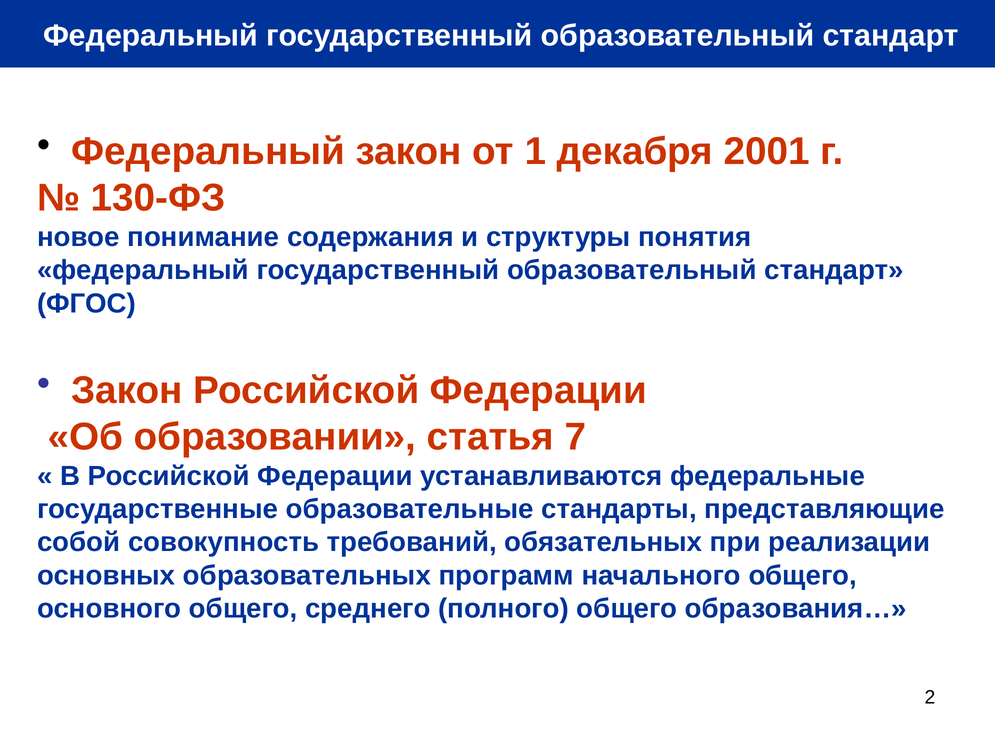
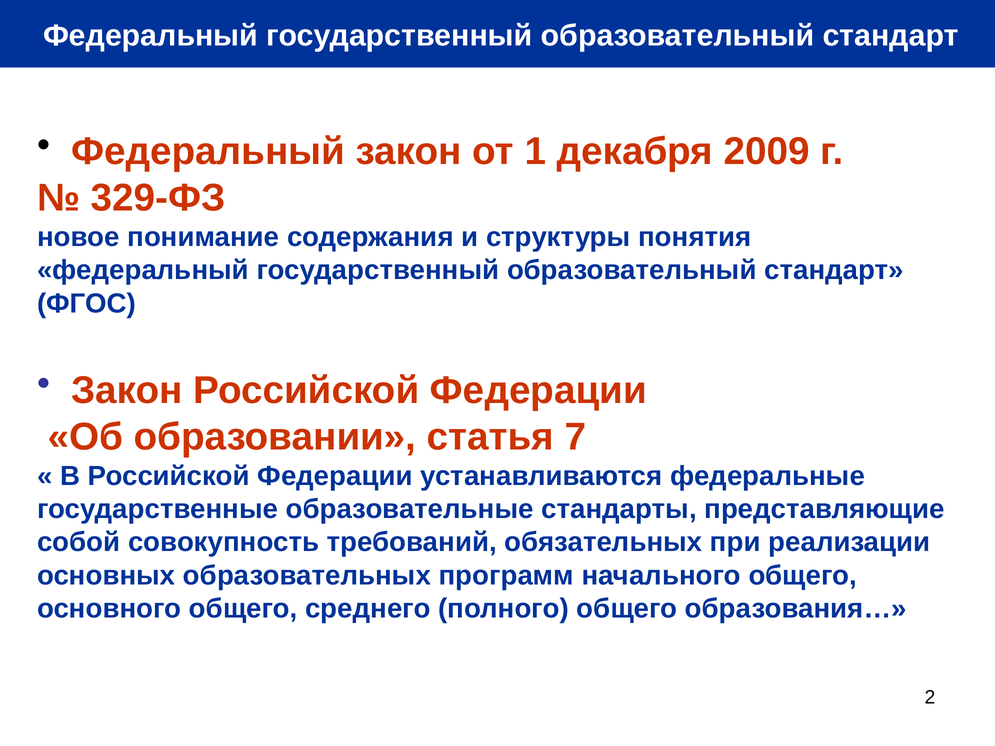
2001: 2001 -> 2009
130-ФЗ: 130-ФЗ -> 329-ФЗ
